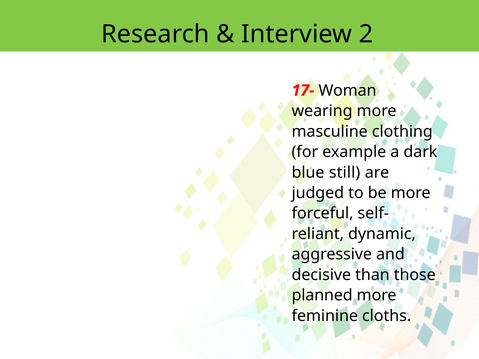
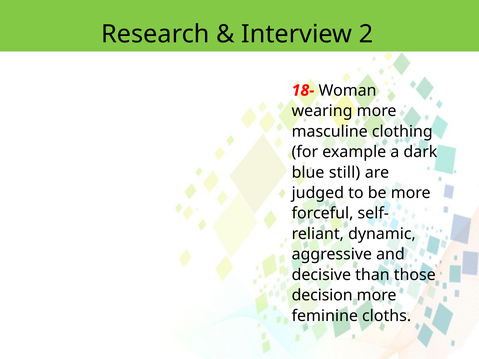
17-: 17- -> 18-
planned: planned -> decision
